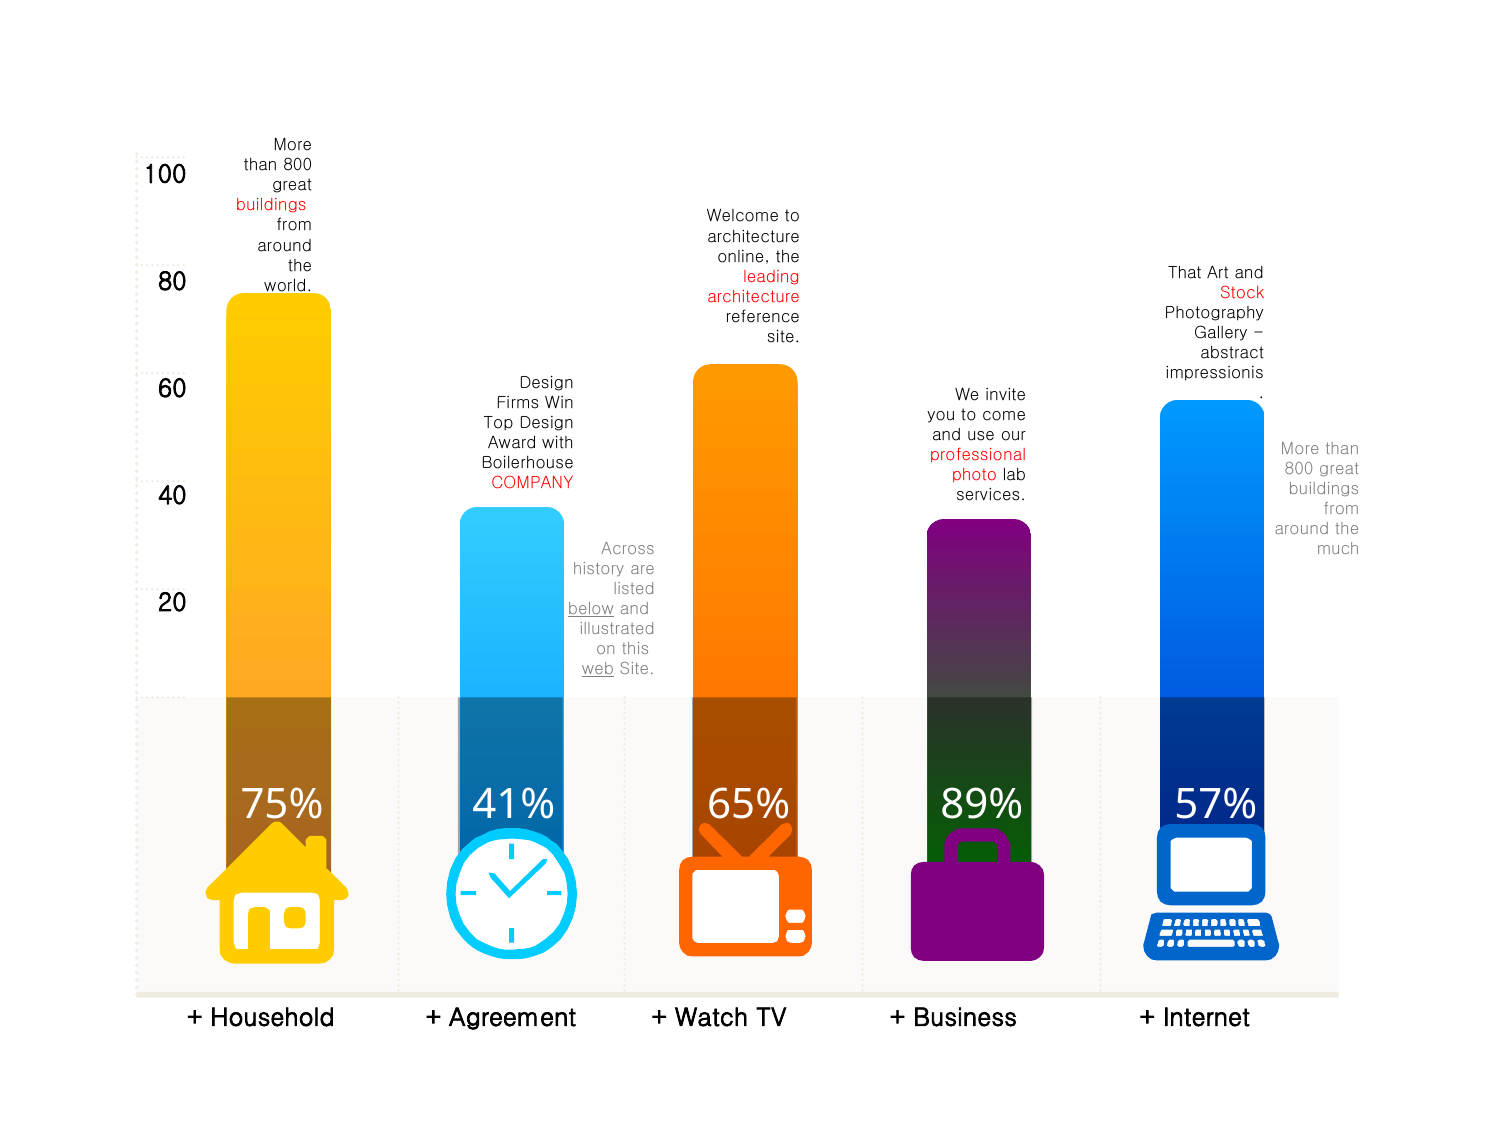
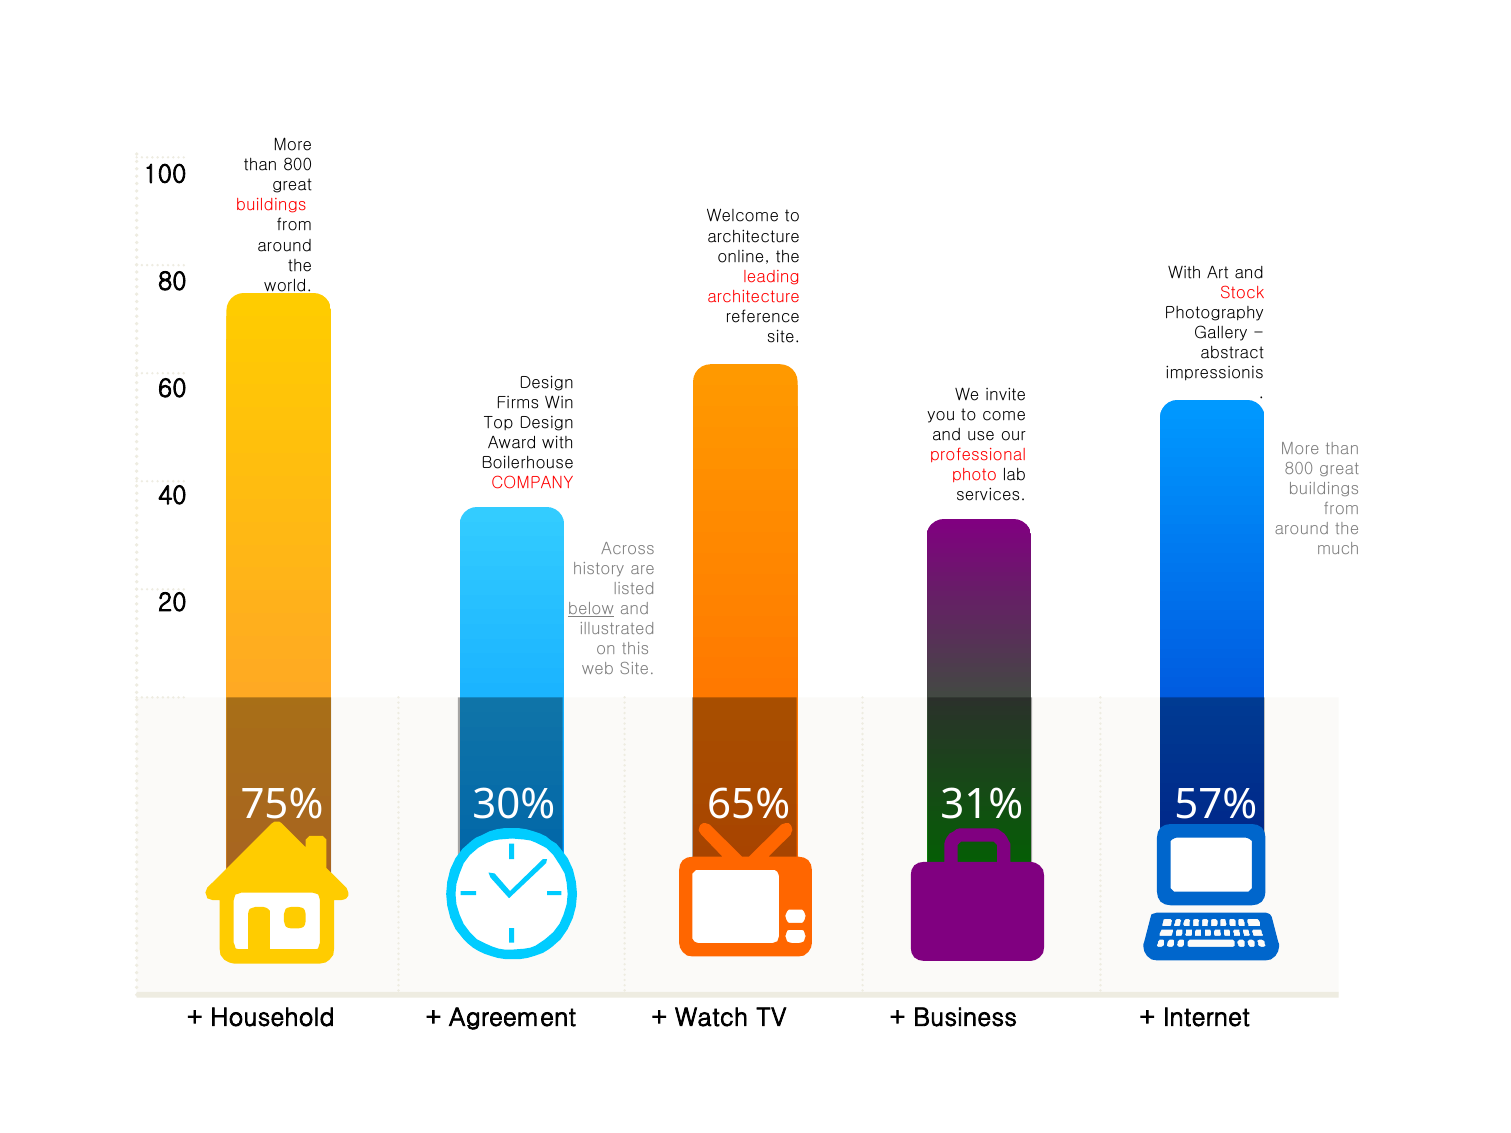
That at (1185, 273): That -> With
web underline: present -> none
41%: 41% -> 30%
89%: 89% -> 31%
